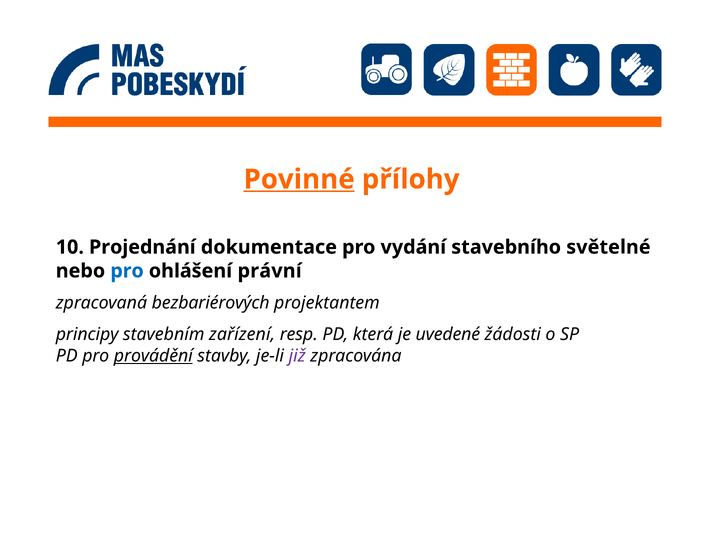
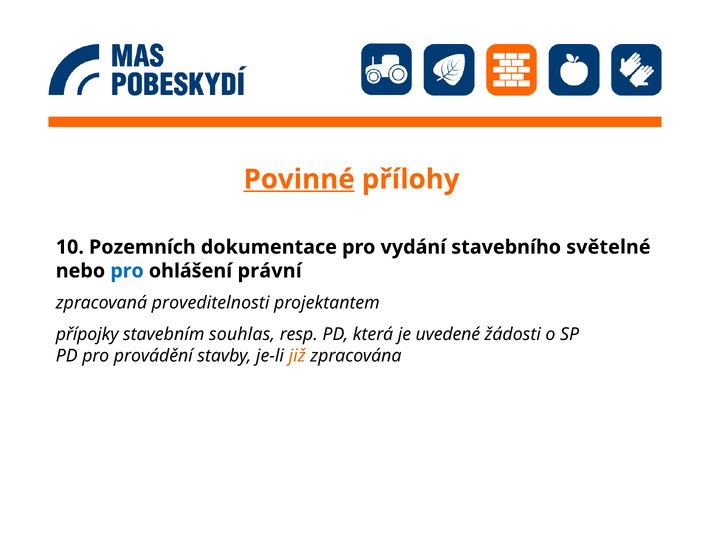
Projednání: Projednání -> Pozemních
bezbariérových: bezbariérových -> proveditelnosti
principy: principy -> přípojky
zařízení: zařízení -> souhlas
provádění underline: present -> none
již colour: purple -> orange
